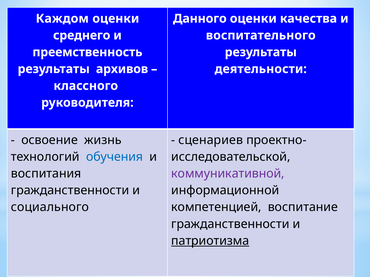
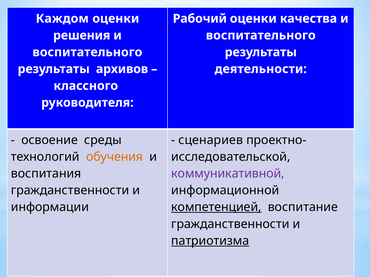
Данного: Данного -> Рабочий
среднего: среднего -> решения
преемственность at (87, 52): преемственность -> воспитательного
жизнь: жизнь -> среды
обучения colour: blue -> orange
социального: социального -> информации
компетенцией underline: none -> present
